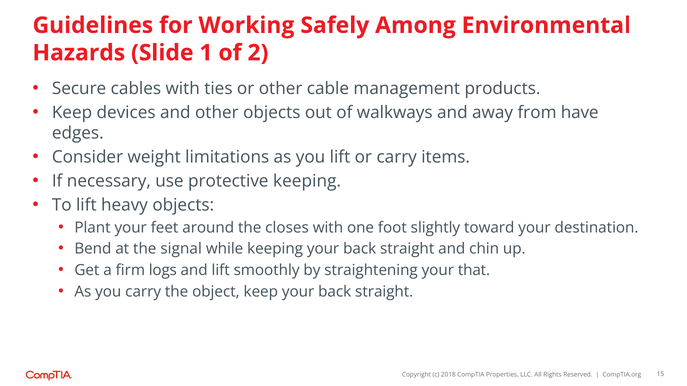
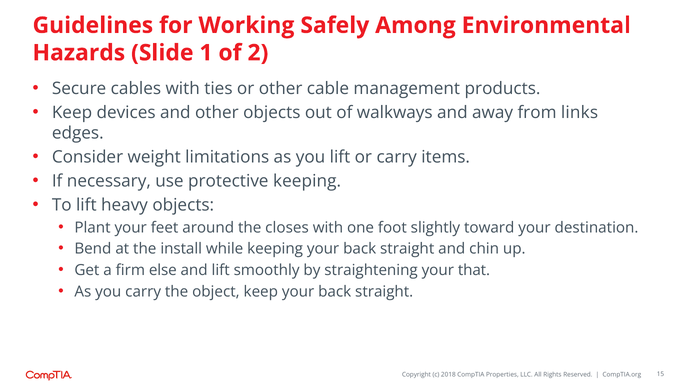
have: have -> links
signal: signal -> install
logs: logs -> else
